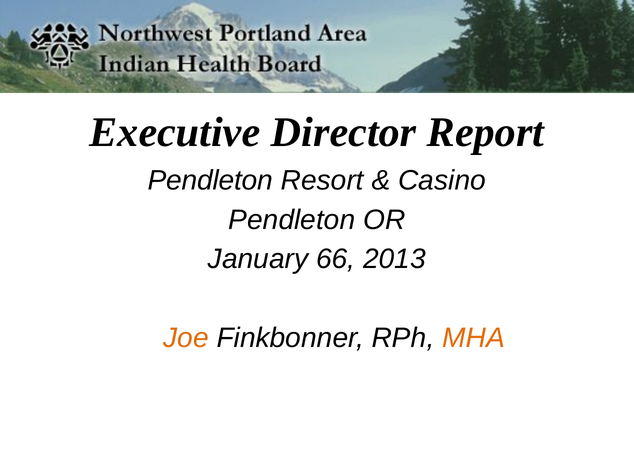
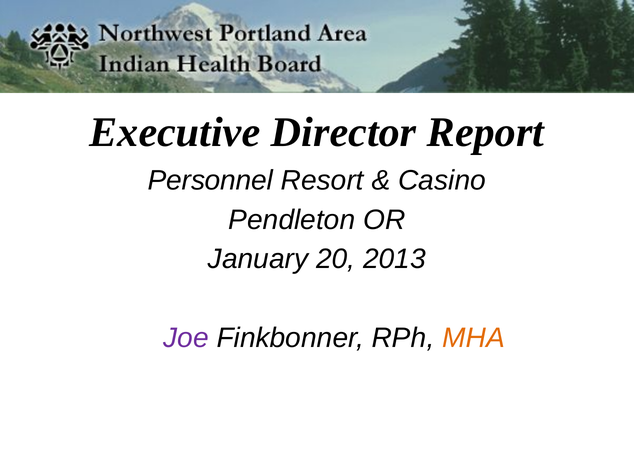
Pendleton at (210, 181): Pendleton -> Personnel
66: 66 -> 20
Joe colour: orange -> purple
